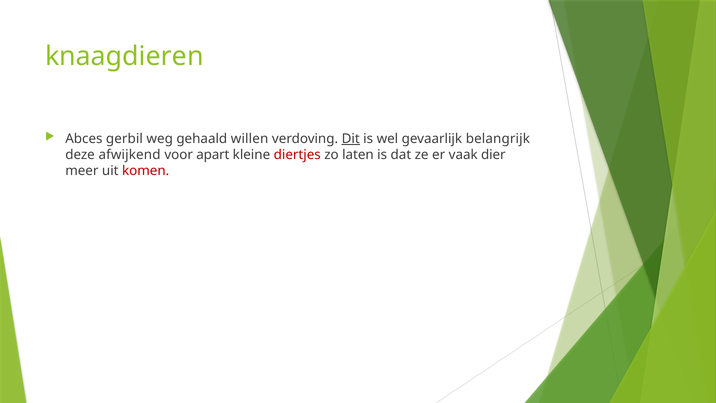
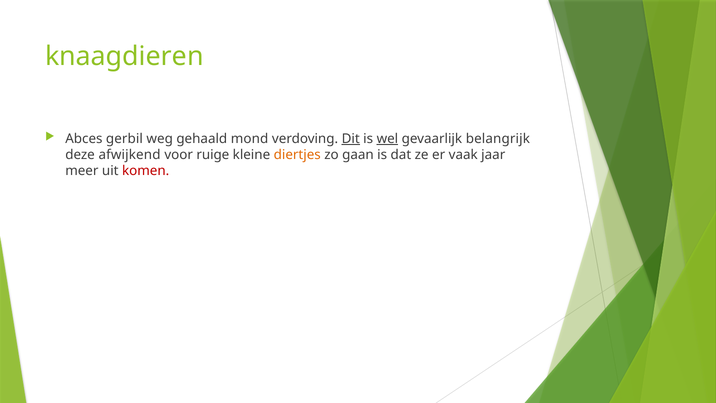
willen: willen -> mond
wel underline: none -> present
apart: apart -> ruige
diertjes colour: red -> orange
laten: laten -> gaan
dier: dier -> jaar
